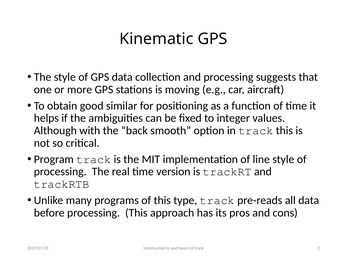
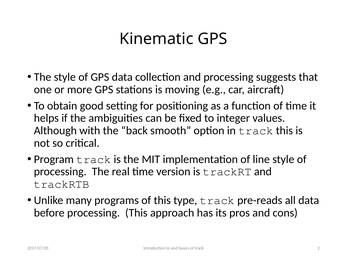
similar: similar -> setting
